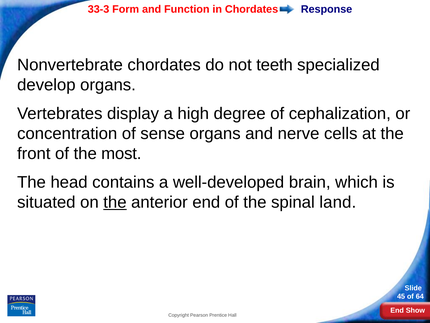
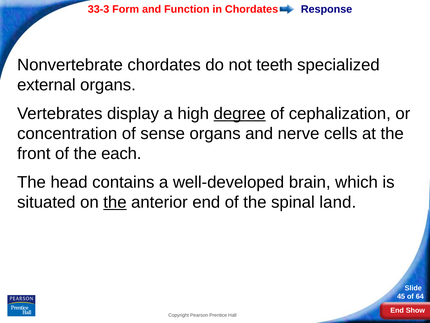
develop: develop -> external
degree underline: none -> present
most: most -> each
